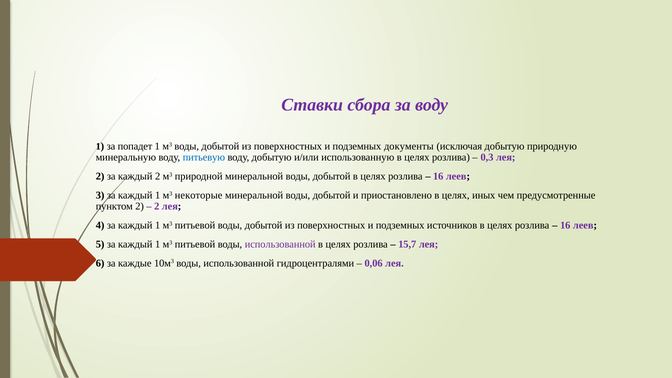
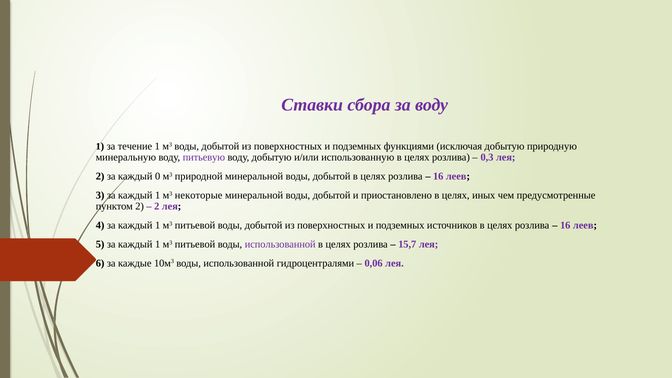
попадет: попадет -> течение
документы: документы -> функциями
питьевую colour: blue -> purple
каждый 2: 2 -> 0
